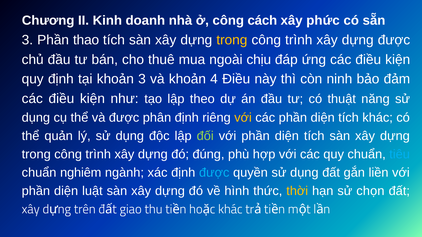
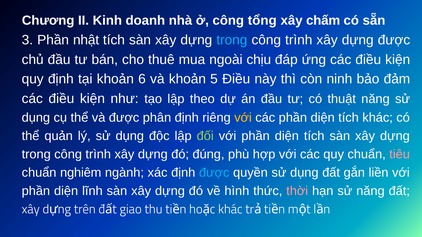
cách: cách -> tổng
phức: phức -> chấm
thao: thao -> nhật
trong at (232, 40) colour: yellow -> light blue
khoản 3: 3 -> 6
4: 4 -> 5
tiêu colour: light blue -> pink
luật: luật -> lĩnh
thời colour: yellow -> pink
sử chọn: chọn -> năng
